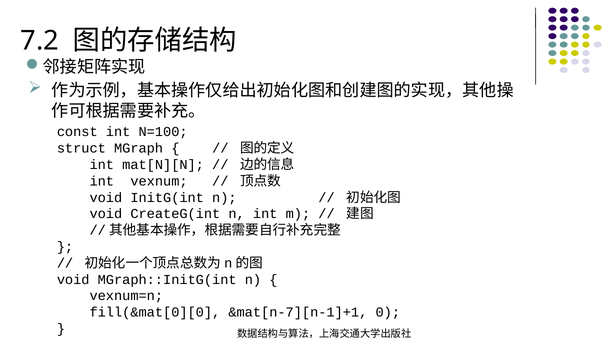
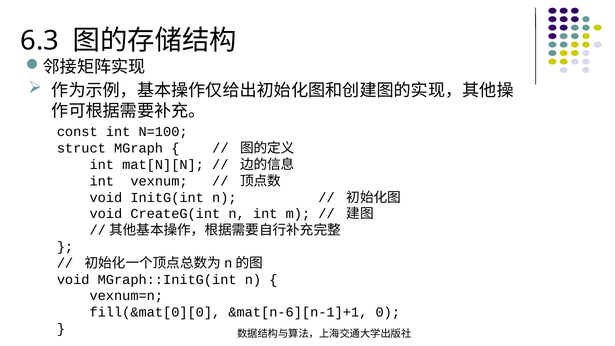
7.2: 7.2 -> 6.3
&mat[n-7][n-1]+1: &mat[n-7][n-1]+1 -> &mat[n-6][n-1]+1
